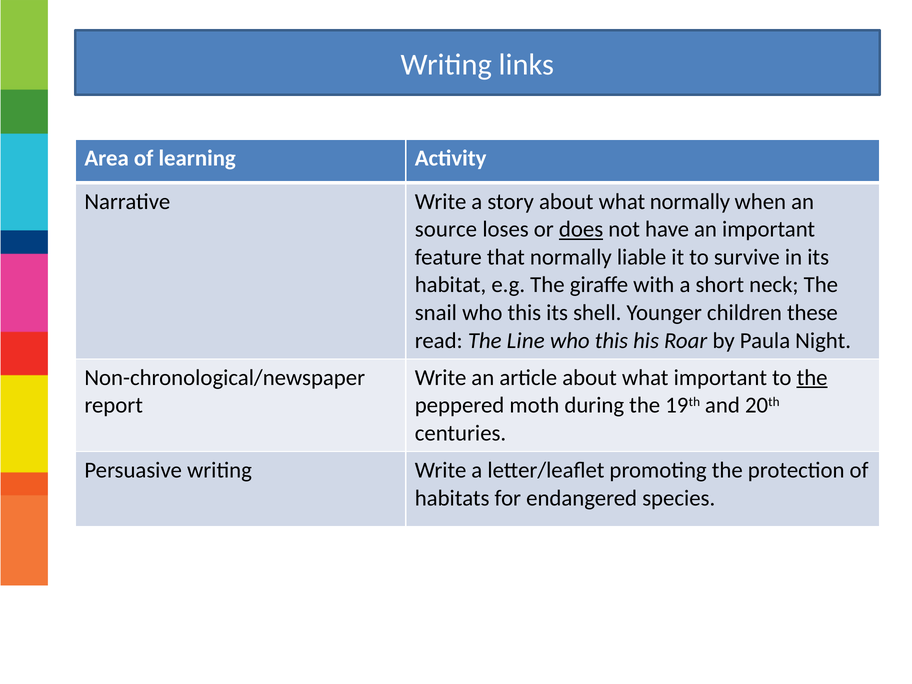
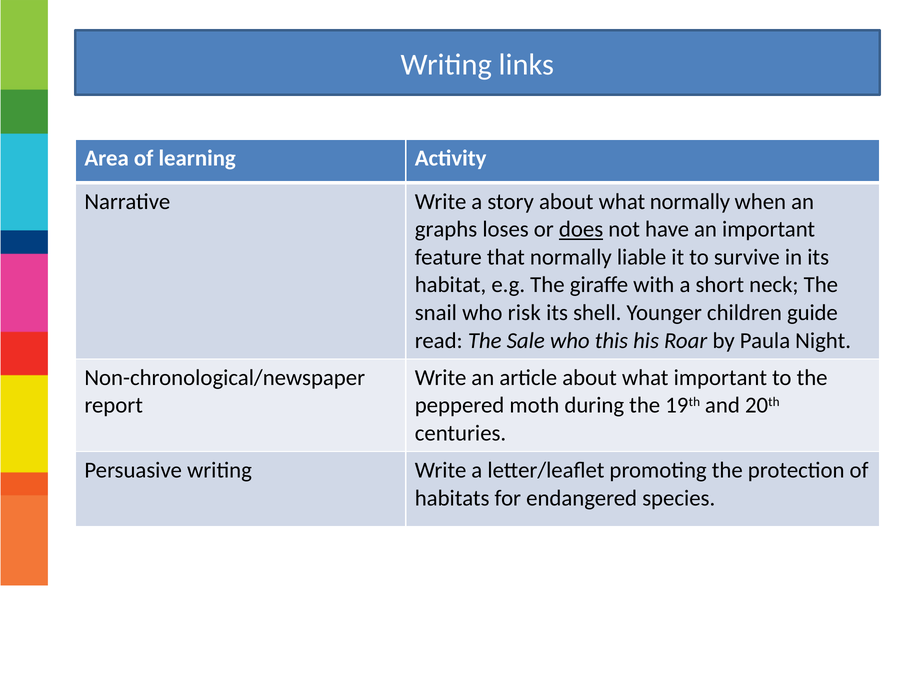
source: source -> graphs
snail who this: this -> risk
these: these -> guide
Line: Line -> Sale
the at (812, 378) underline: present -> none
